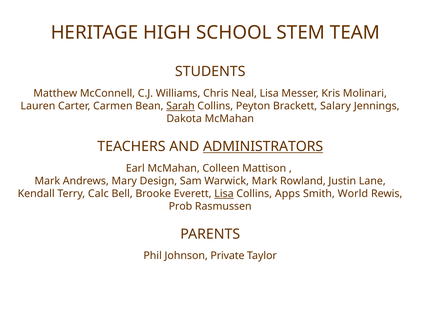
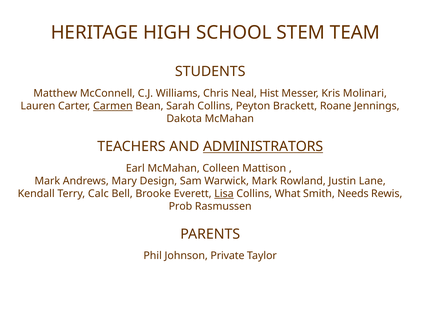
Neal Lisa: Lisa -> Hist
Carmen underline: none -> present
Sarah underline: present -> none
Salary: Salary -> Roane
Apps: Apps -> What
World: World -> Needs
